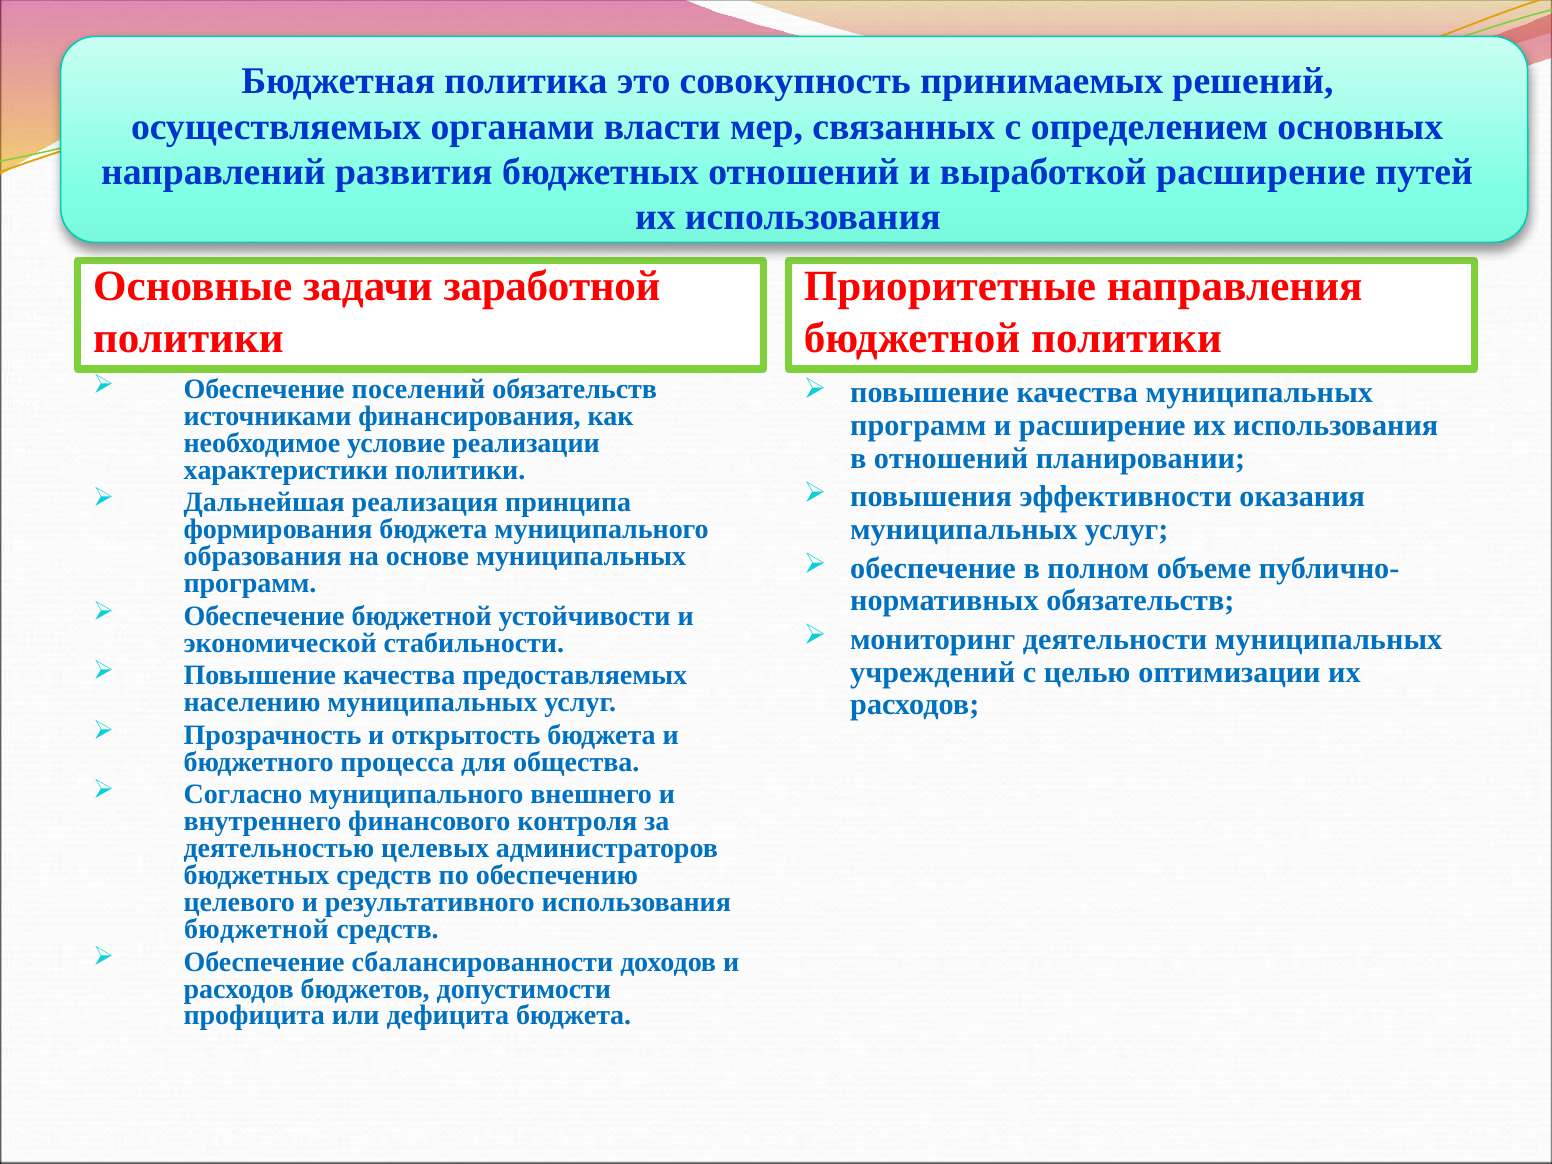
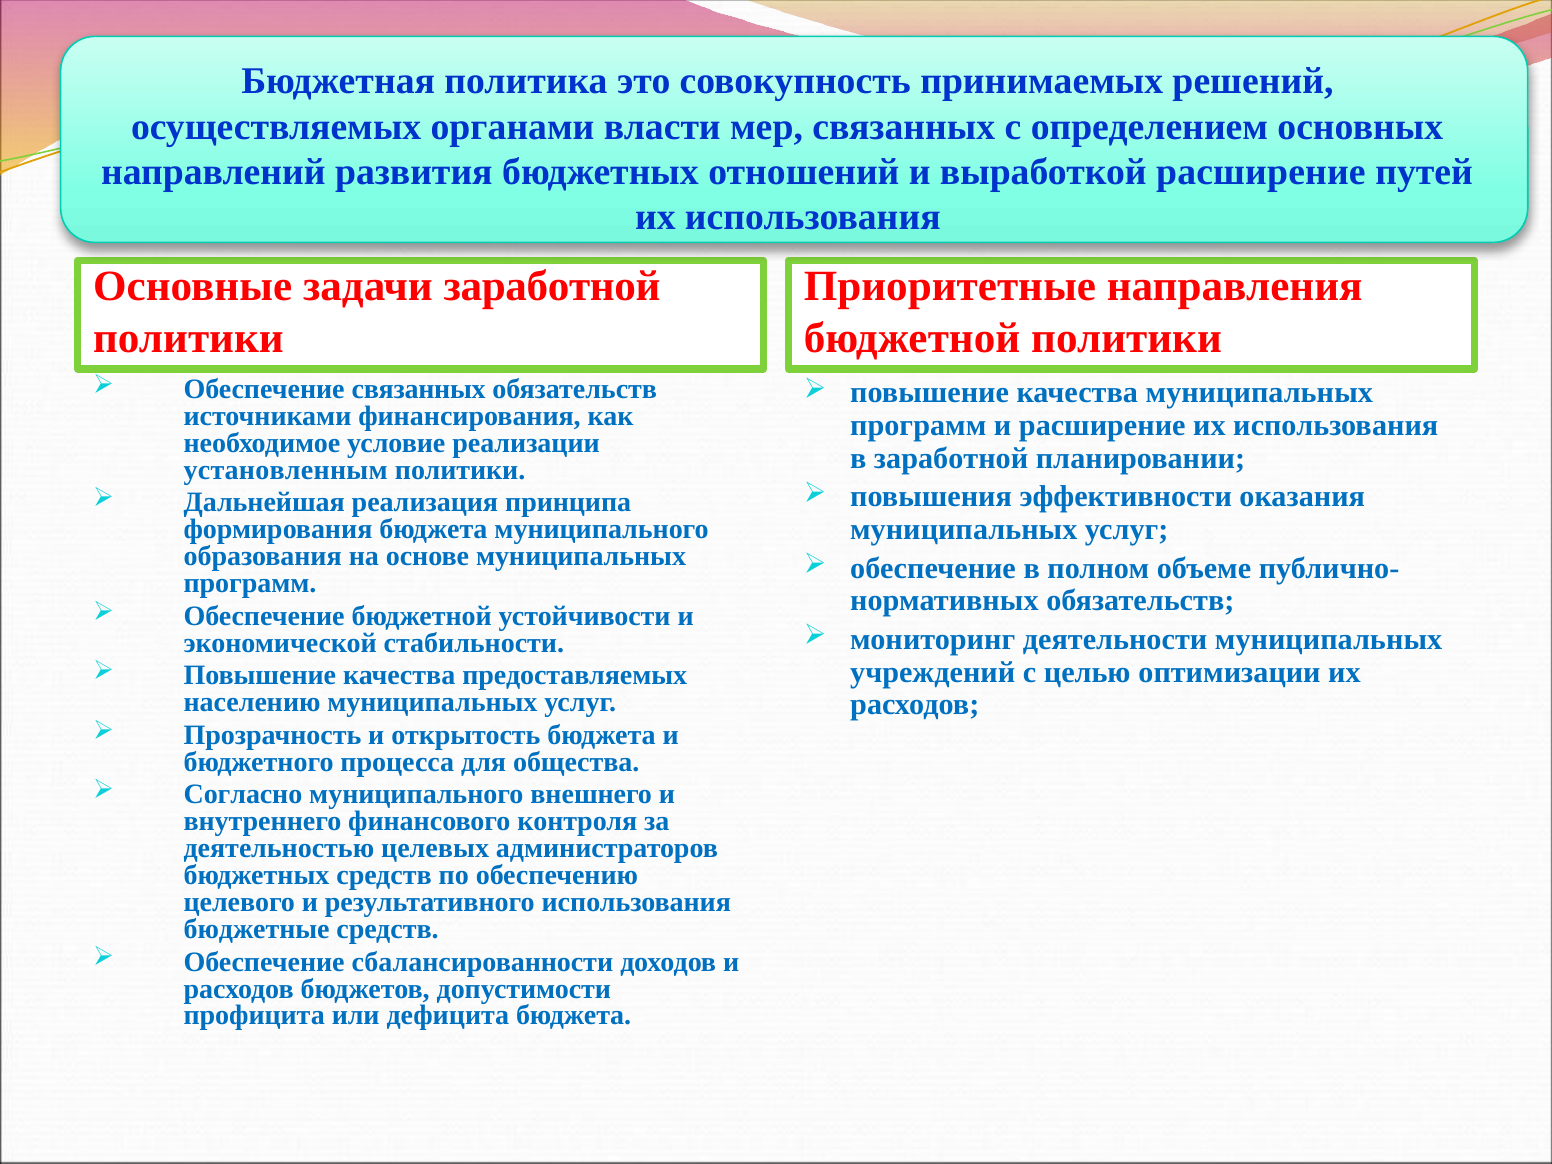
Обеспечение поселений: поселений -> связанных
в отношений: отношений -> заработной
характеристики: характеристики -> установленным
бюджетной at (256, 929): бюджетной -> бюджетные
